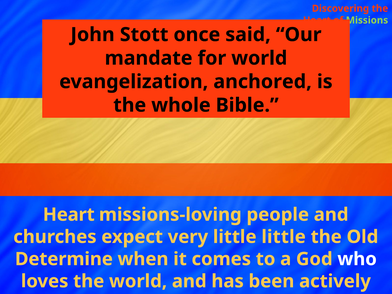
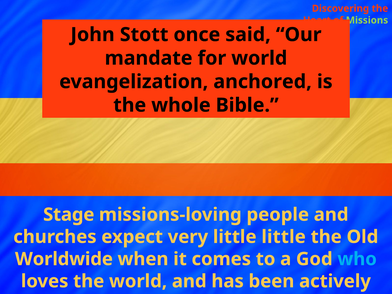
Heart at (69, 215): Heart -> Stage
Determine: Determine -> Worldwide
who colour: white -> light blue
